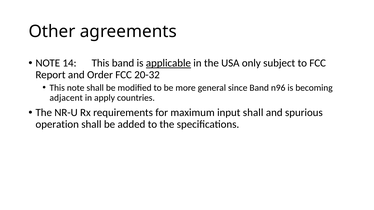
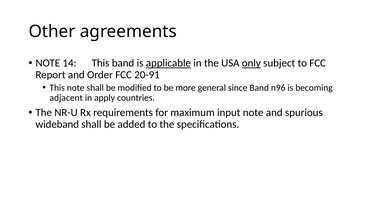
only underline: none -> present
20-32: 20-32 -> 20-91
input shall: shall -> note
operation: operation -> wideband
